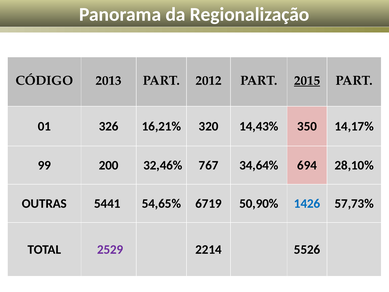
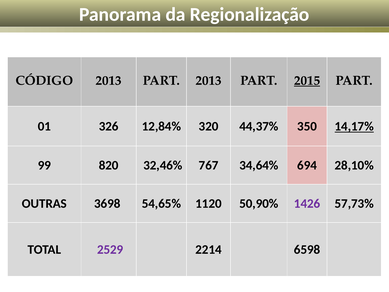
PART 2012: 2012 -> 2013
16,21%: 16,21% -> 12,84%
14,43%: 14,43% -> 44,37%
14,17% underline: none -> present
200: 200 -> 820
5441: 5441 -> 3698
6719: 6719 -> 1120
1426 colour: blue -> purple
5526: 5526 -> 6598
